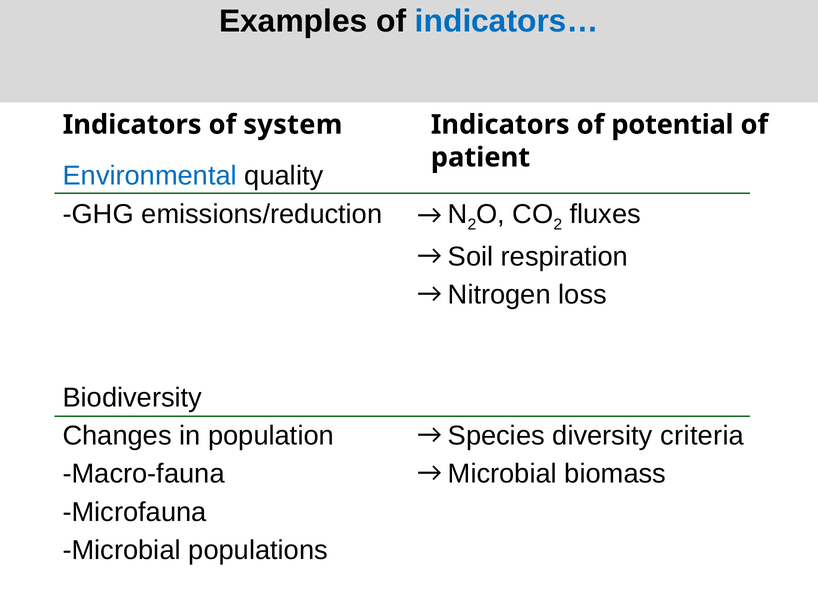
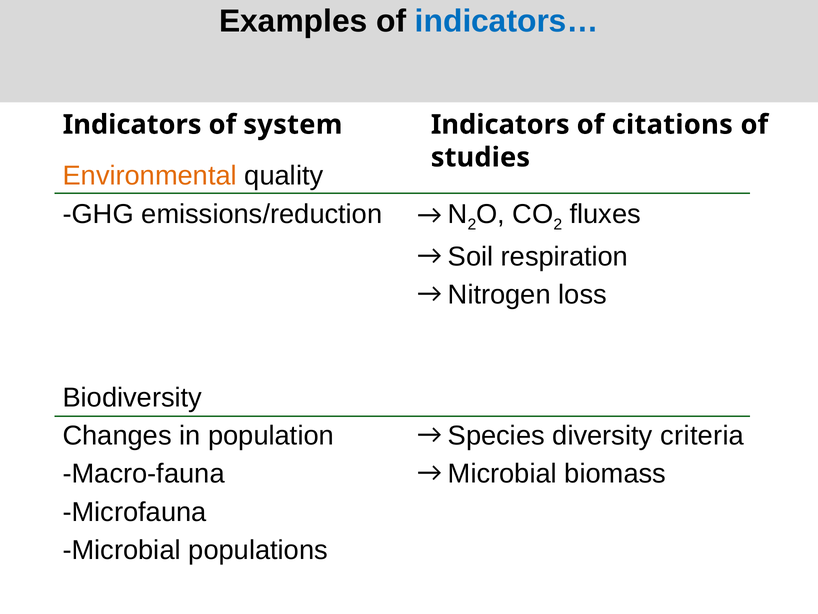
potential: potential -> citations
patient: patient -> studies
Environmental colour: blue -> orange
